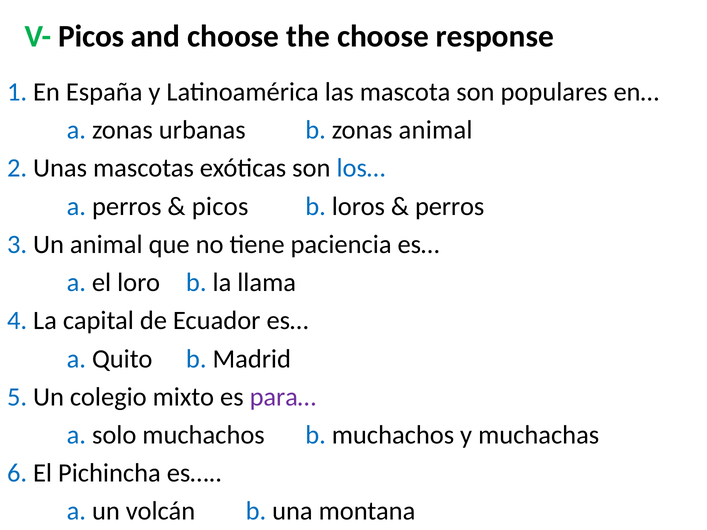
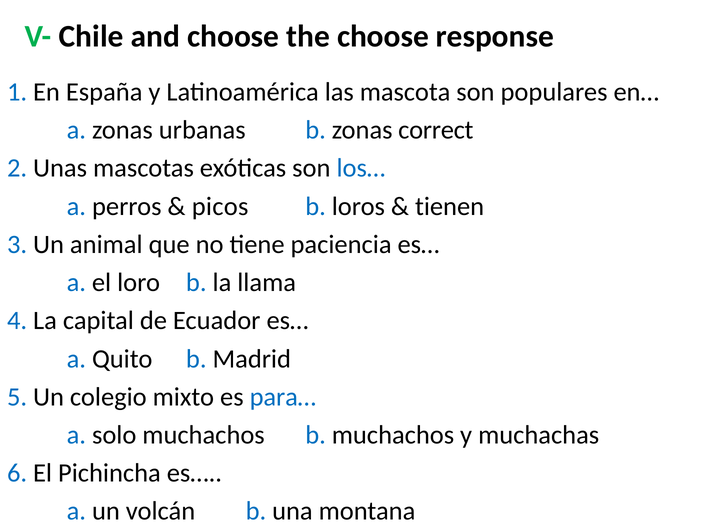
V- Picos: Picos -> Chile
zonas animal: animal -> correct
perros at (450, 206): perros -> tienen
para… colour: purple -> blue
